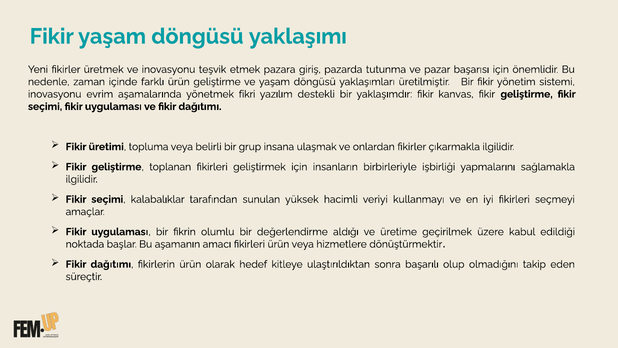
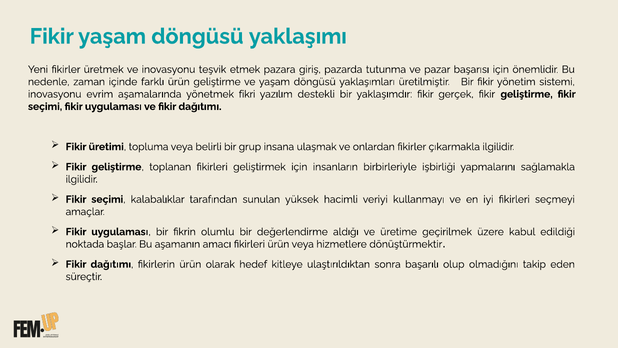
kanvas: kanvas -> gerçek
